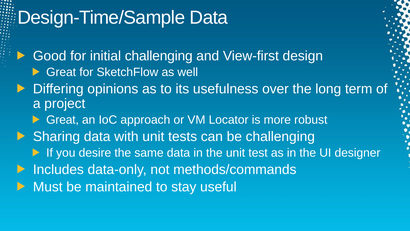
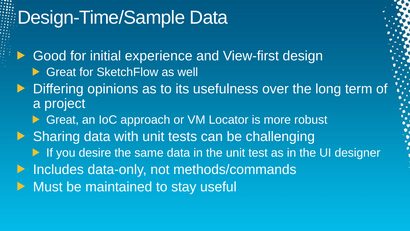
initial challenging: challenging -> experience
